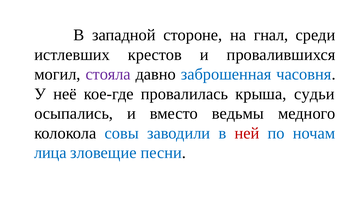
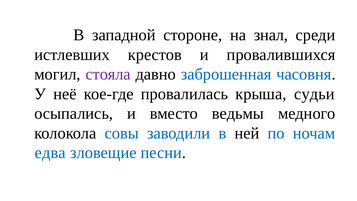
гнал: гнал -> знал
ней colour: red -> black
лица: лица -> едва
